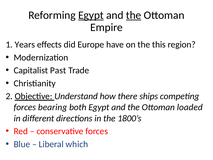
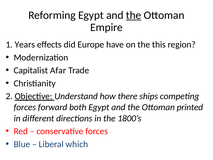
Egypt at (91, 15) underline: present -> none
Past: Past -> Afar
bearing: bearing -> forward
loaded: loaded -> printed
